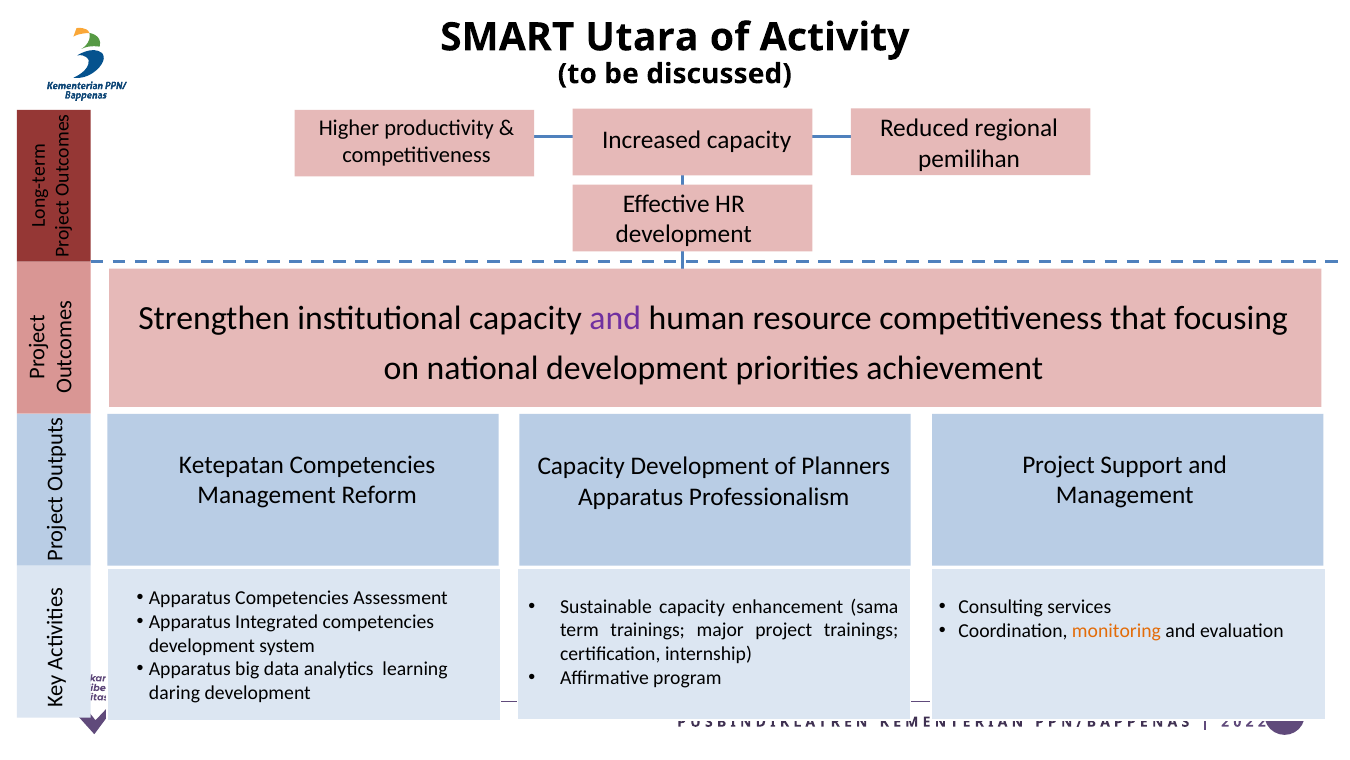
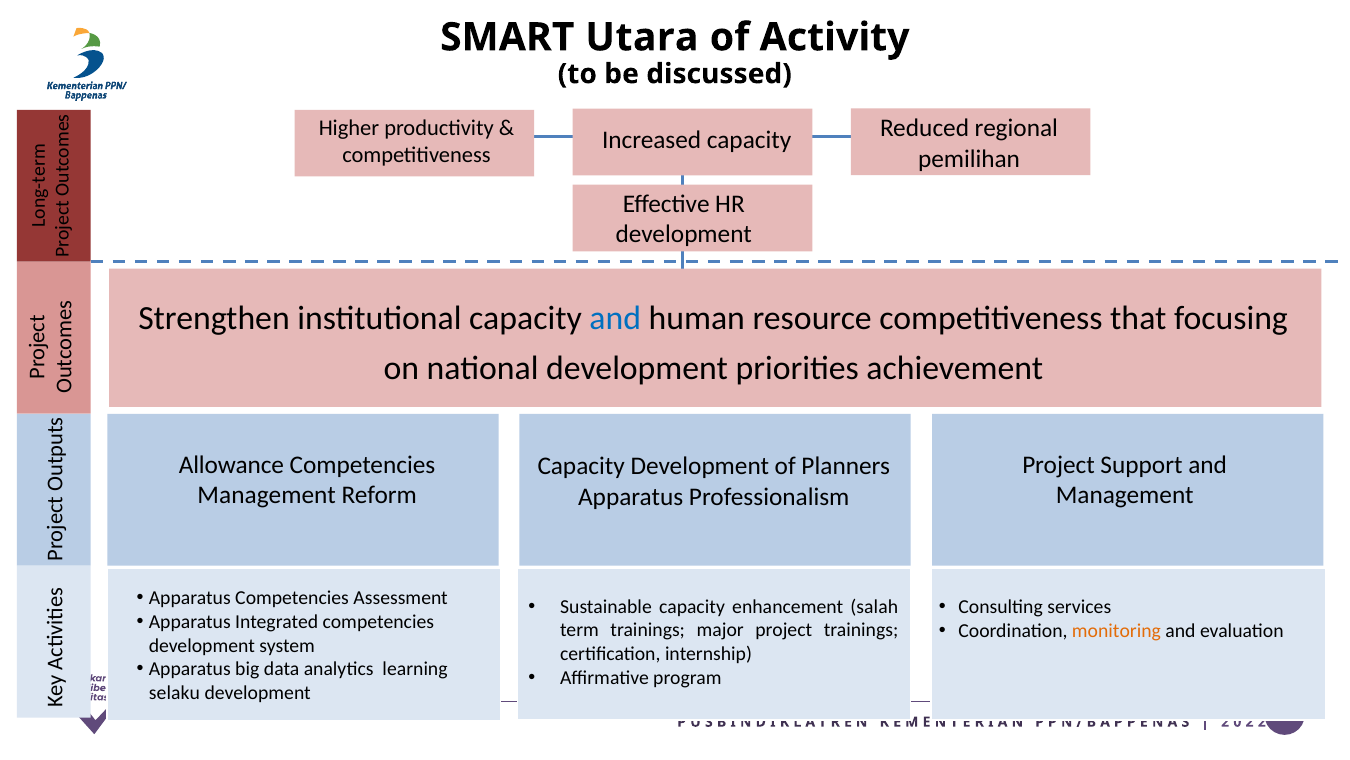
and at (615, 318) colour: purple -> blue
Ketepatan: Ketepatan -> Allowance
sama: sama -> salah
daring: daring -> selaku
